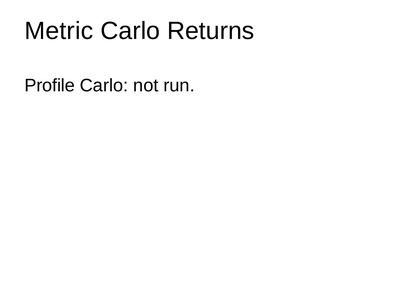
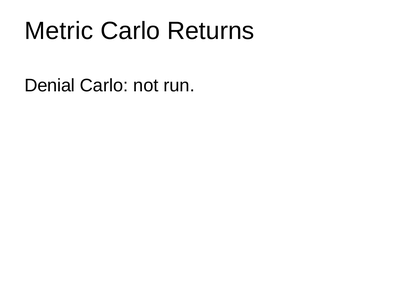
Profile: Profile -> Denial
